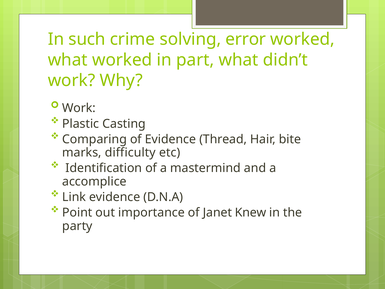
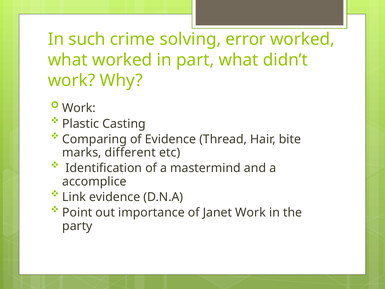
difficulty: difficulty -> different
Janet Knew: Knew -> Work
